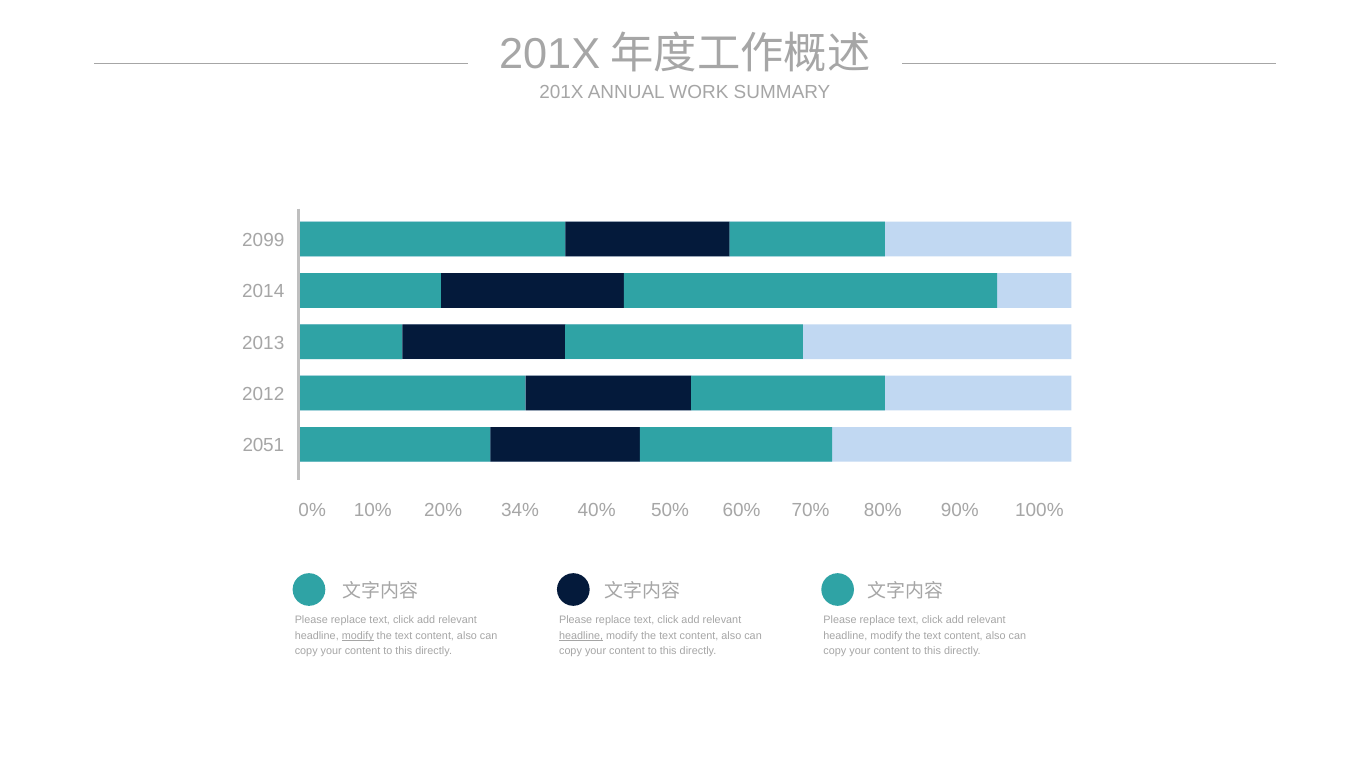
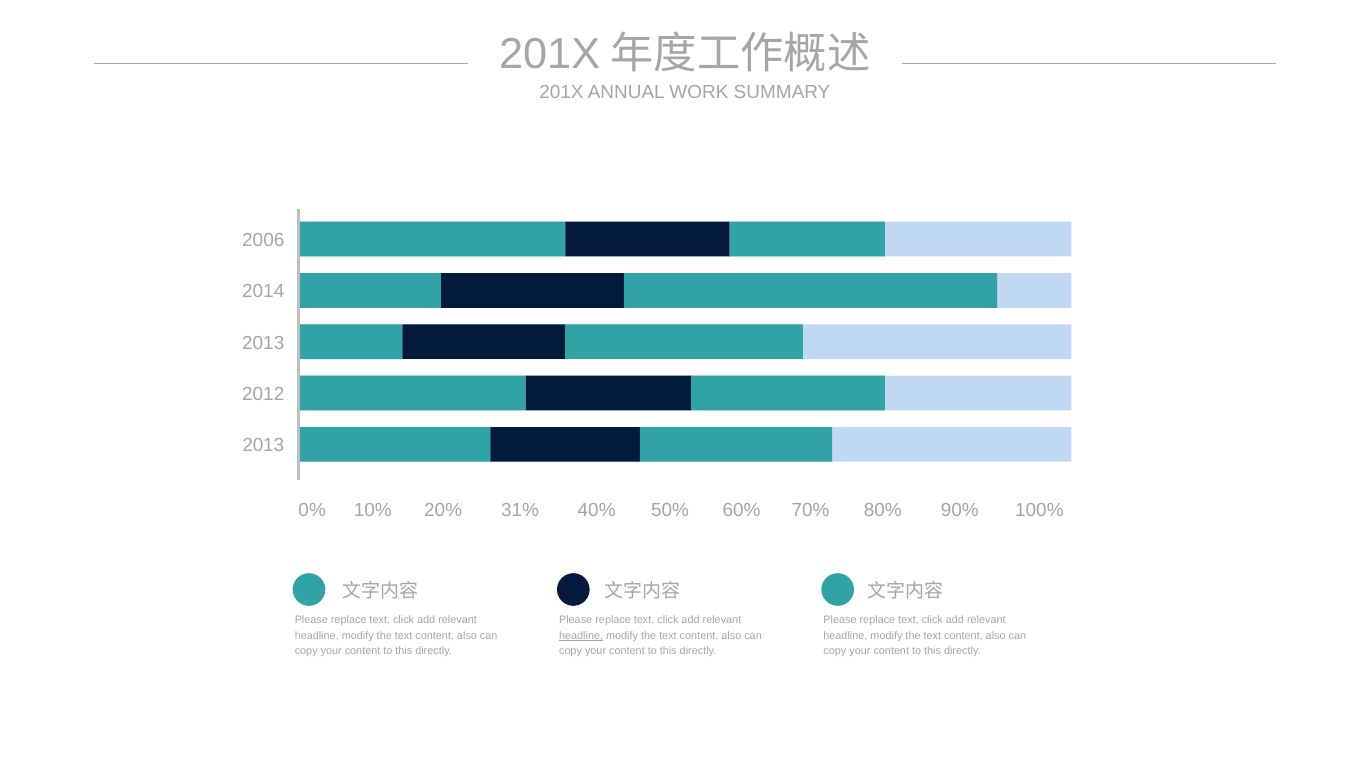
2099: 2099 -> 2006
2051 at (263, 446): 2051 -> 2013
34%: 34% -> 31%
modify at (358, 636) underline: present -> none
